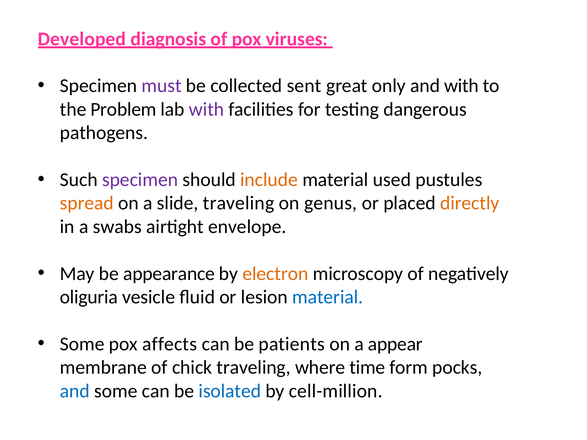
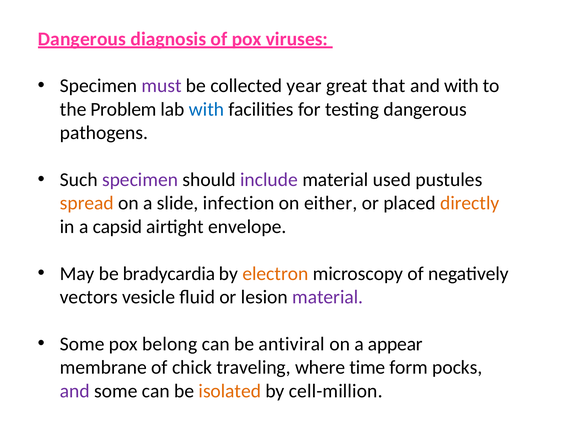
Developed at (82, 39): Developed -> Dangerous
sent: sent -> year
only: only -> that
with at (207, 109) colour: purple -> blue
include colour: orange -> purple
slide traveling: traveling -> infection
genus: genus -> either
swabs: swabs -> capsid
appearance: appearance -> bradycardia
oliguria: oliguria -> vectors
material at (328, 297) colour: blue -> purple
affects: affects -> belong
patients: patients -> antiviral
and at (75, 391) colour: blue -> purple
isolated colour: blue -> orange
